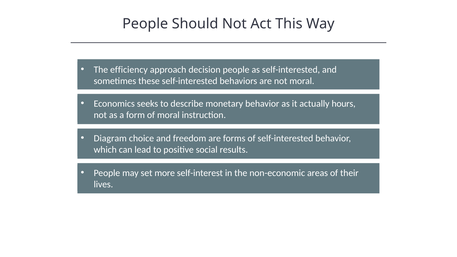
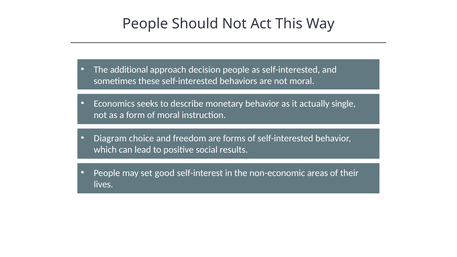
efficiency: efficiency -> additional
hours: hours -> single
more: more -> good
